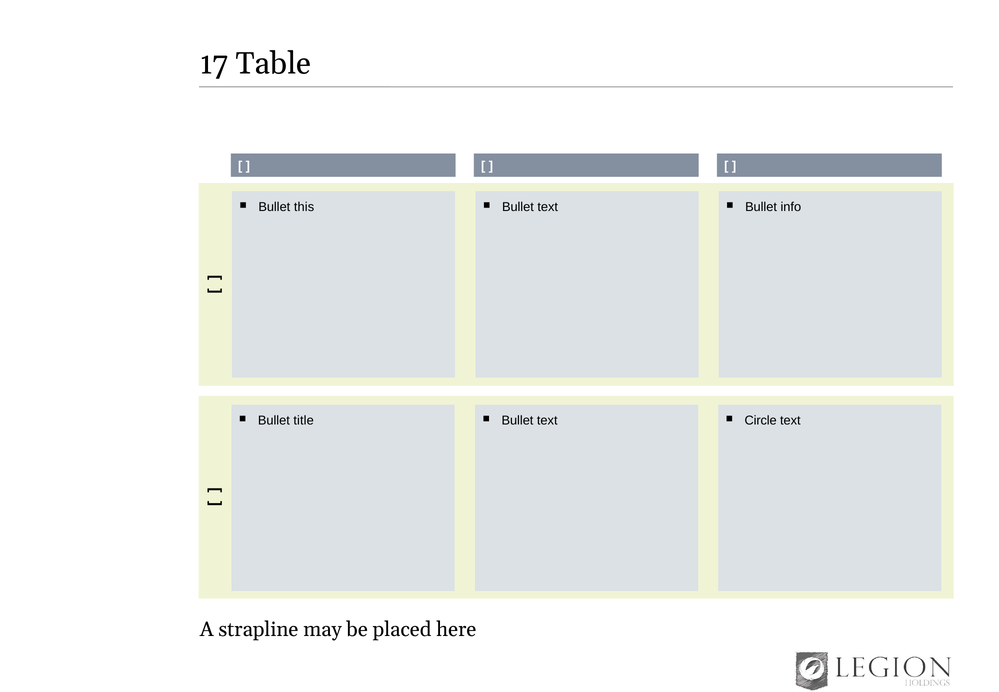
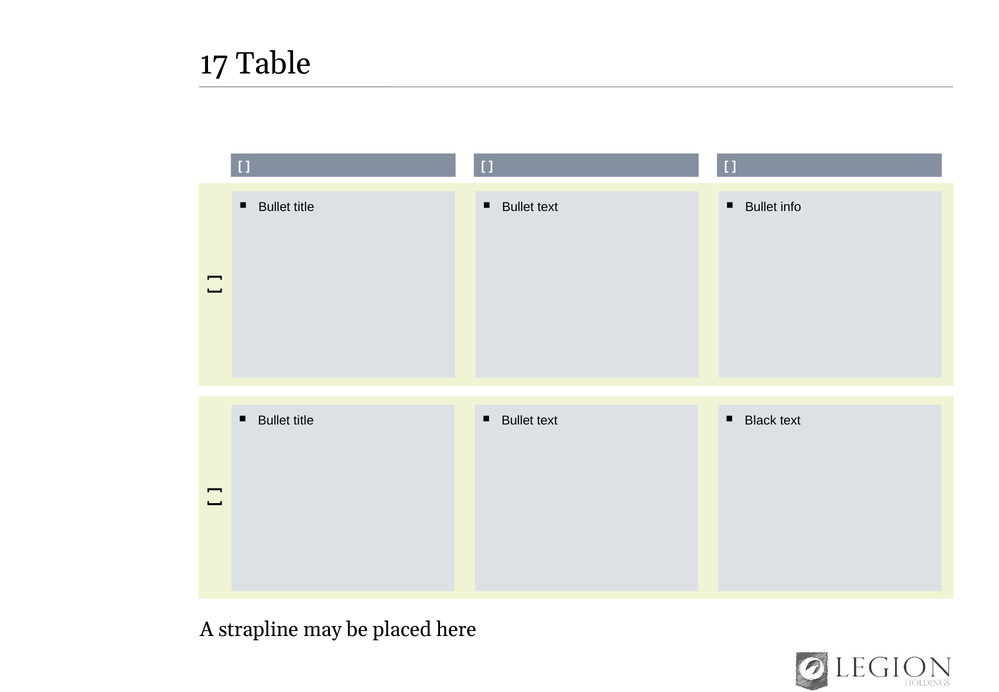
this at (304, 207): this -> title
Circle: Circle -> Black
